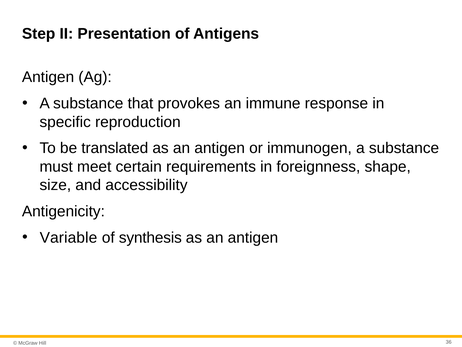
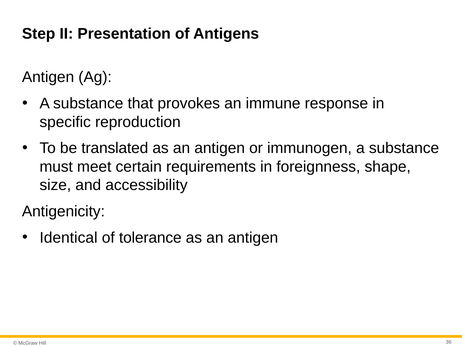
Variable: Variable -> Identical
synthesis: synthesis -> tolerance
